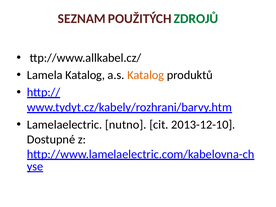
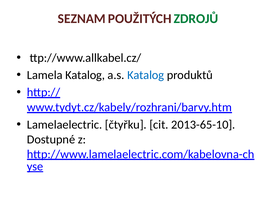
Katalog at (146, 75) colour: orange -> blue
nutno: nutno -> čtyřku
2013-12-10: 2013-12-10 -> 2013-65-10
